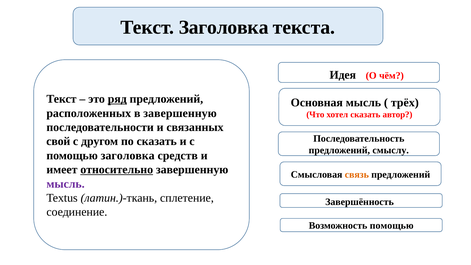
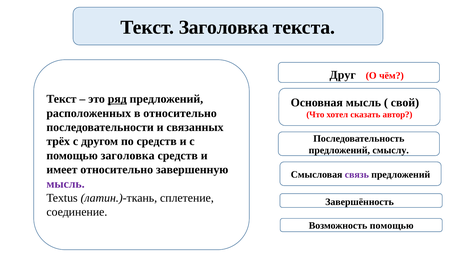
Идея: Идея -> Друг
трёх: трёх -> свой
в завершенную: завершенную -> относительно
свой: свой -> трёх
по сказать: сказать -> средств
относительно at (117, 170) underline: present -> none
связь colour: orange -> purple
